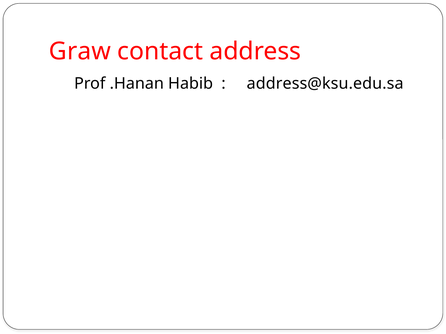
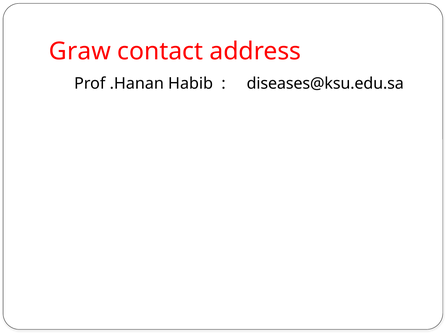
address@ksu.edu.sa: address@ksu.edu.sa -> diseases@ksu.edu.sa
